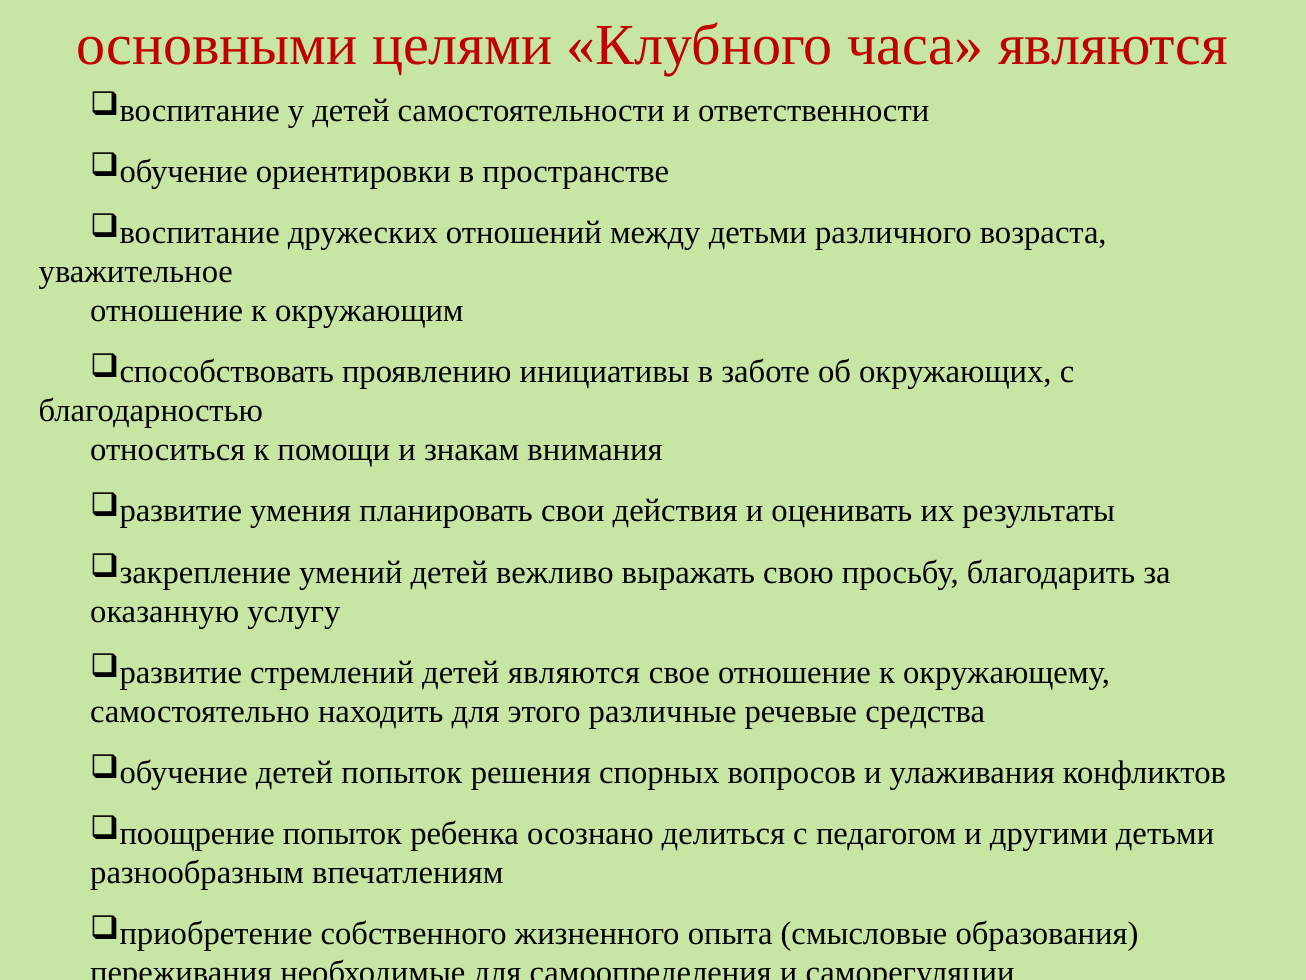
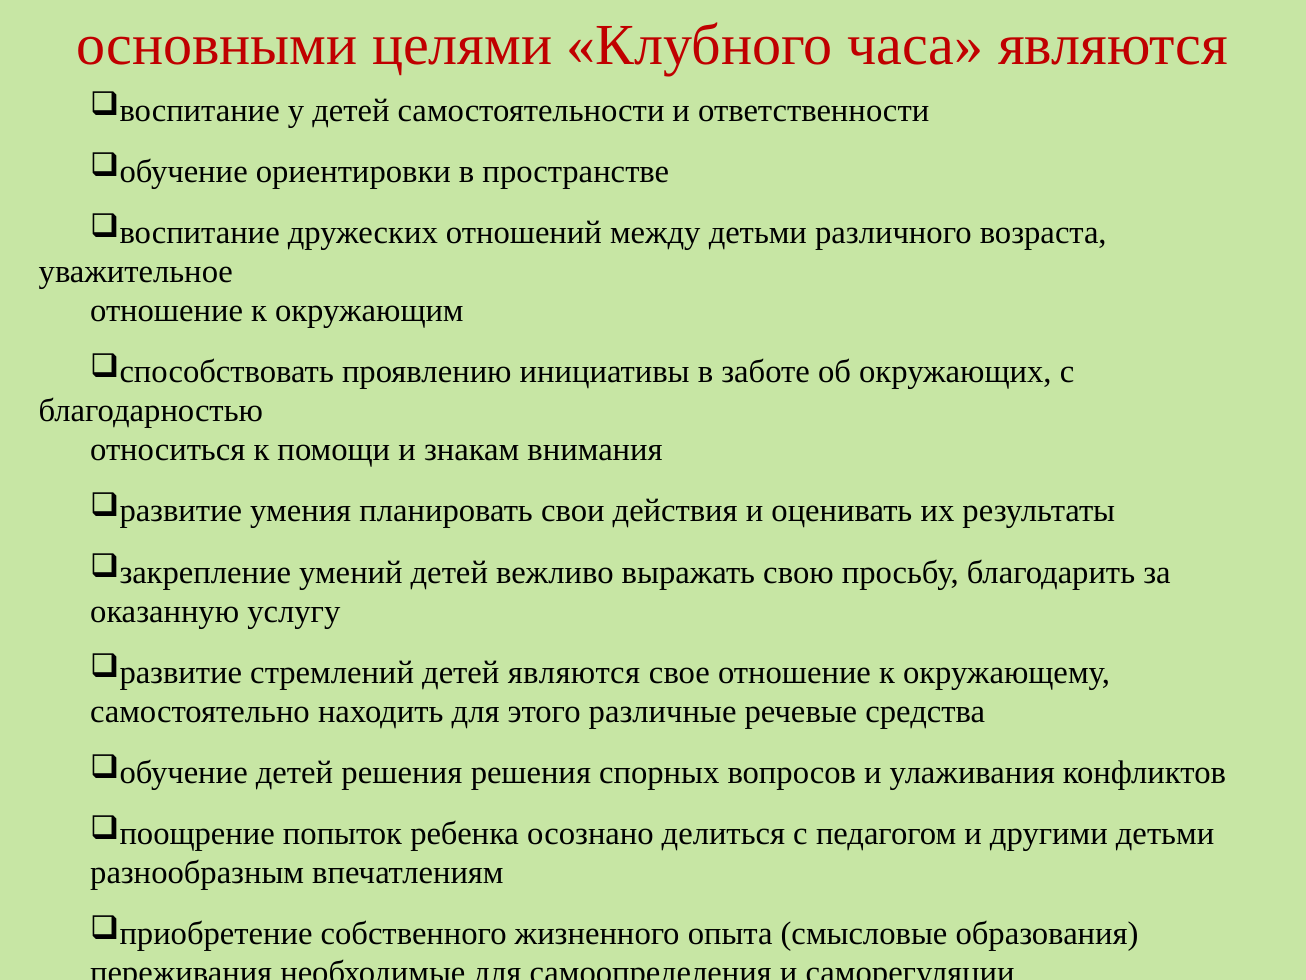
детей попыток: попыток -> решения
